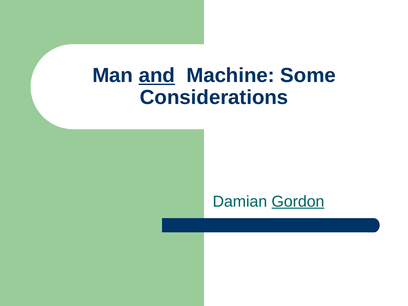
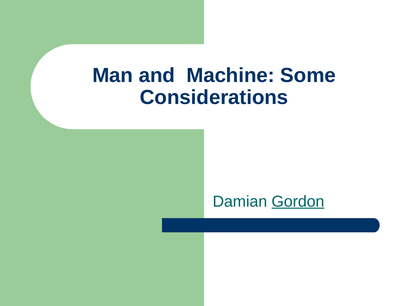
and underline: present -> none
